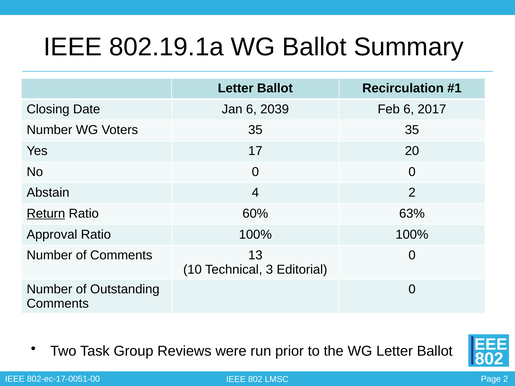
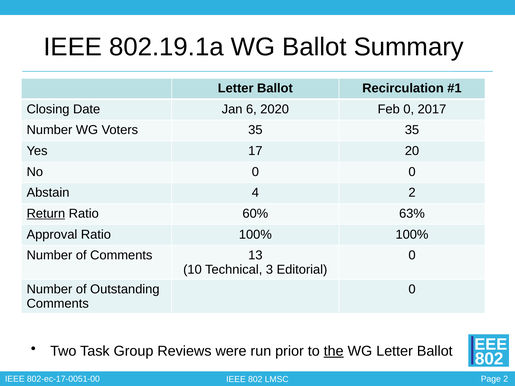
2039: 2039 -> 2020
Feb 6: 6 -> 0
the underline: none -> present
